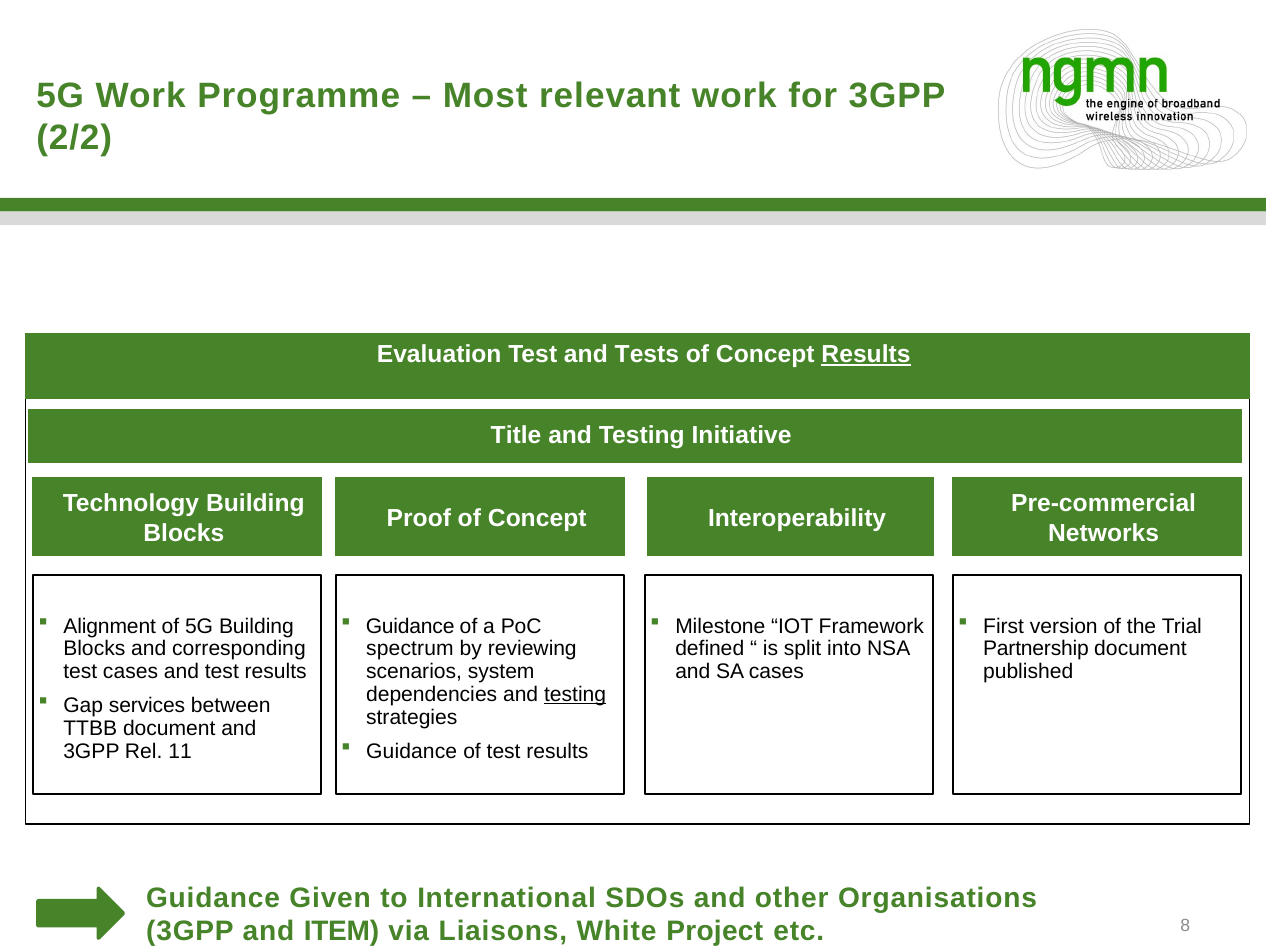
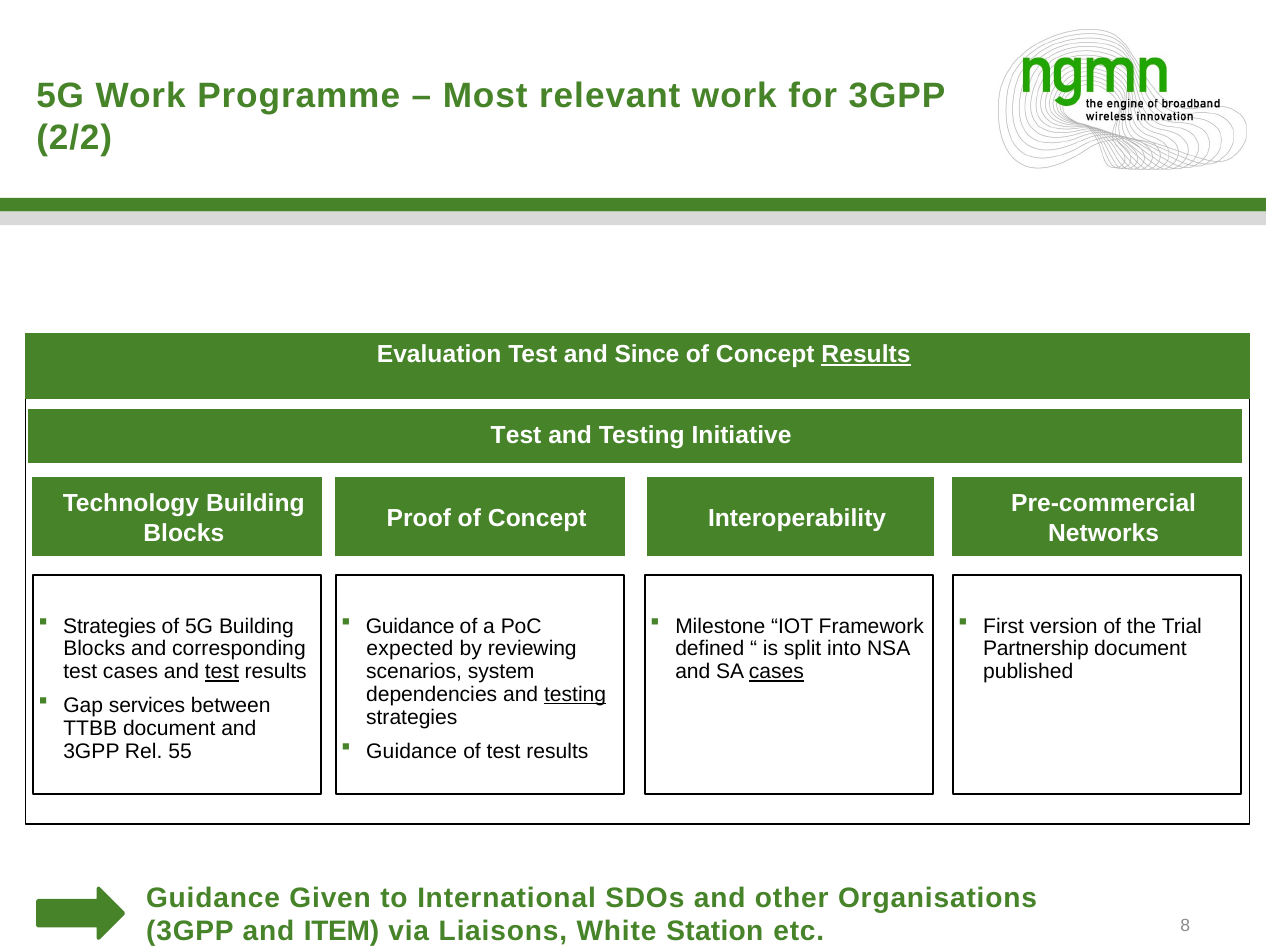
Tests: Tests -> Since
Title at (516, 435): Title -> Test
Alignment at (110, 626): Alignment -> Strategies
spectrum: spectrum -> expected
test at (222, 671) underline: none -> present
cases at (776, 671) underline: none -> present
11: 11 -> 55
Project: Project -> Station
